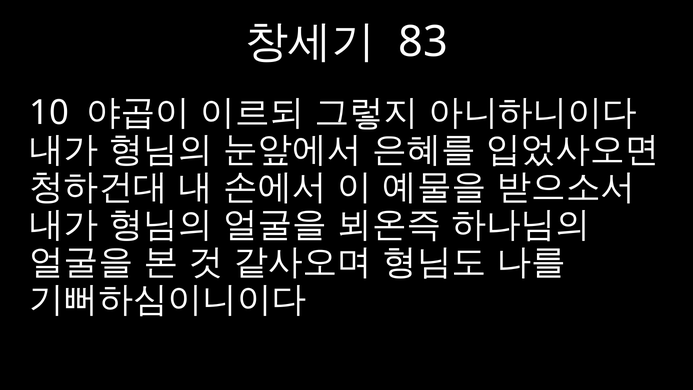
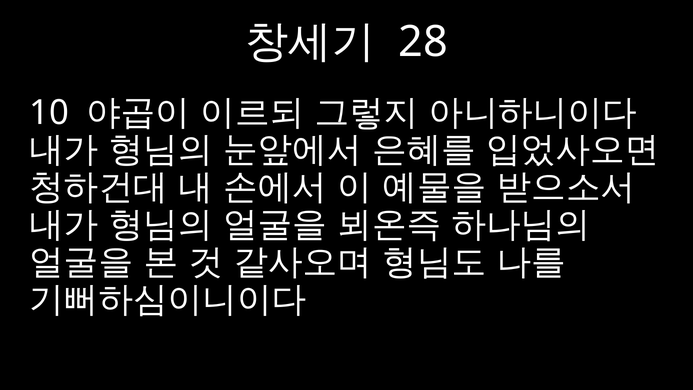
83: 83 -> 28
